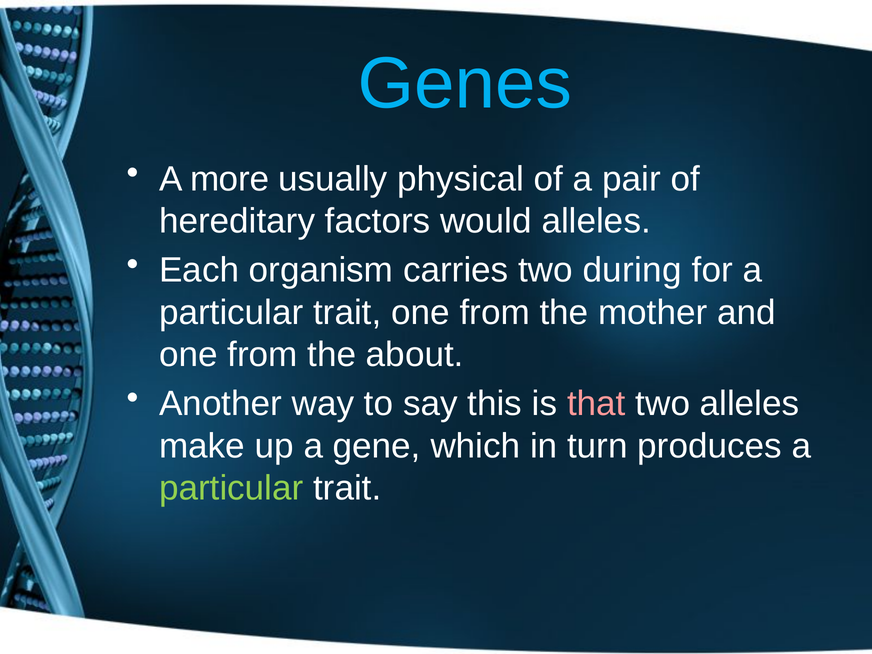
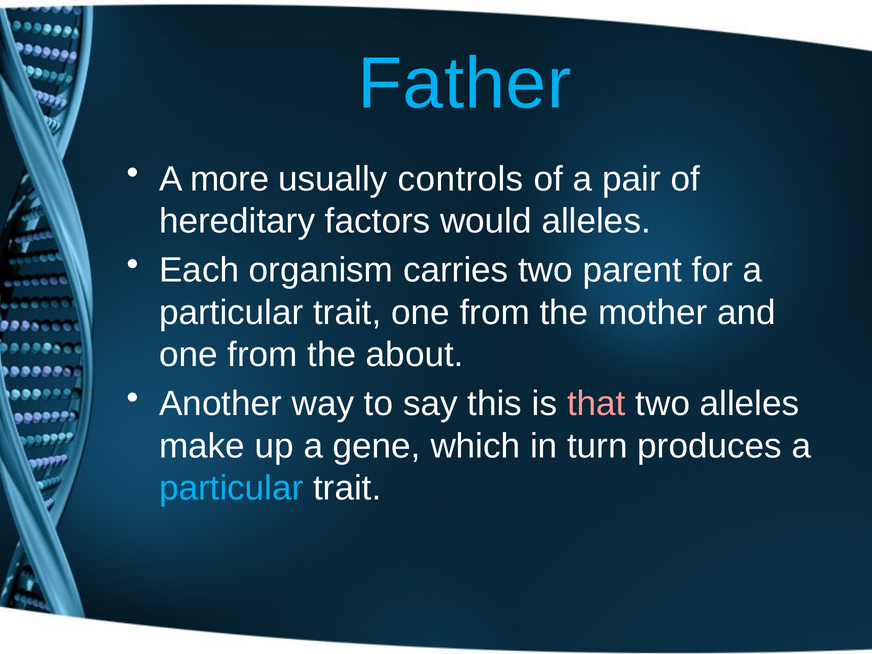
Genes: Genes -> Father
physical: physical -> controls
during: during -> parent
particular at (231, 488) colour: light green -> light blue
